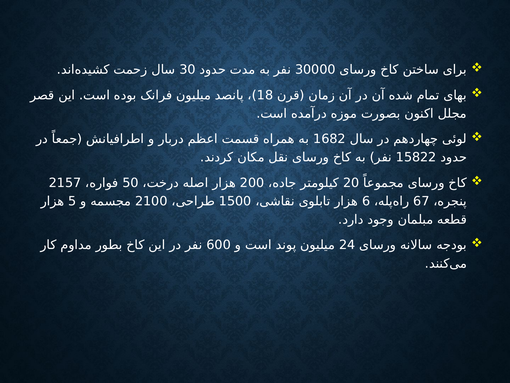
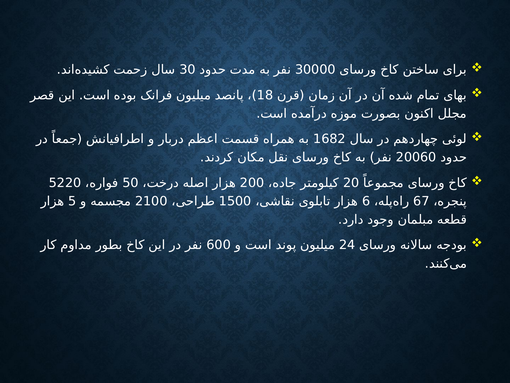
15822: 15822 -> 20060
2157: 2157 -> 5220
